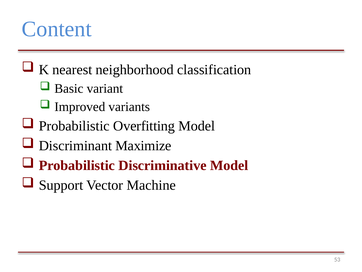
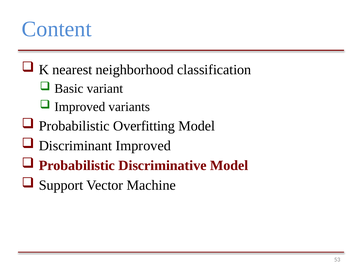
Discriminant Maximize: Maximize -> Improved
